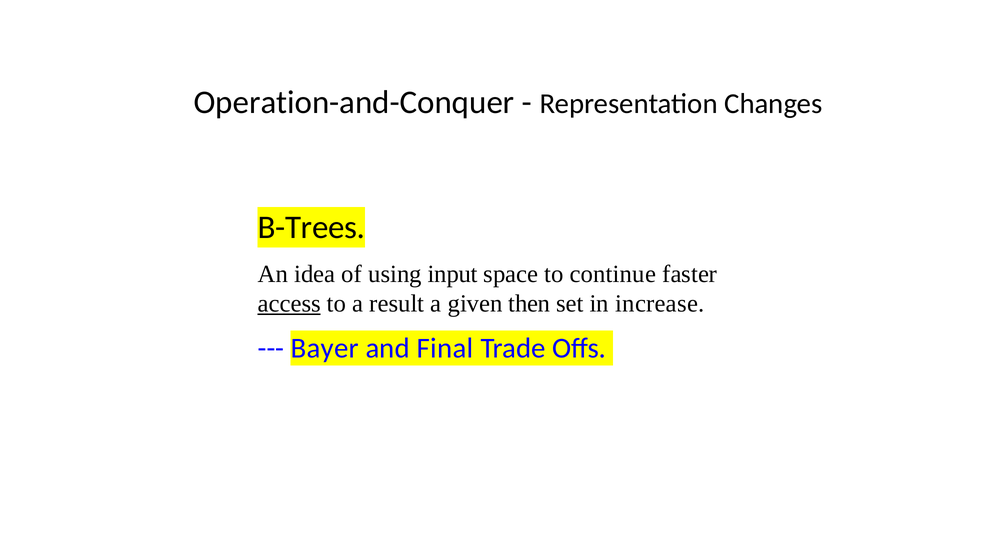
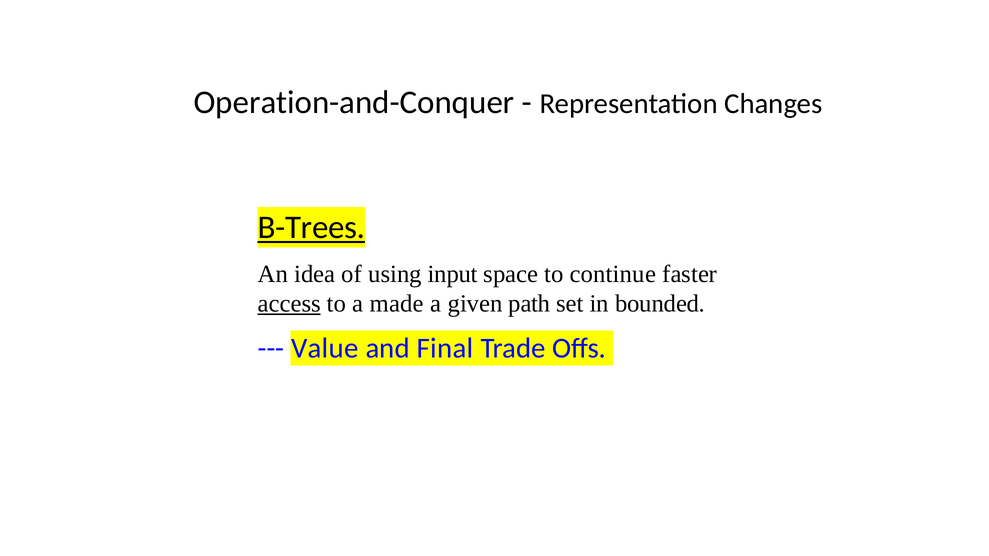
B-Trees underline: none -> present
result: result -> made
then: then -> path
increase: increase -> bounded
Bayer: Bayer -> Value
